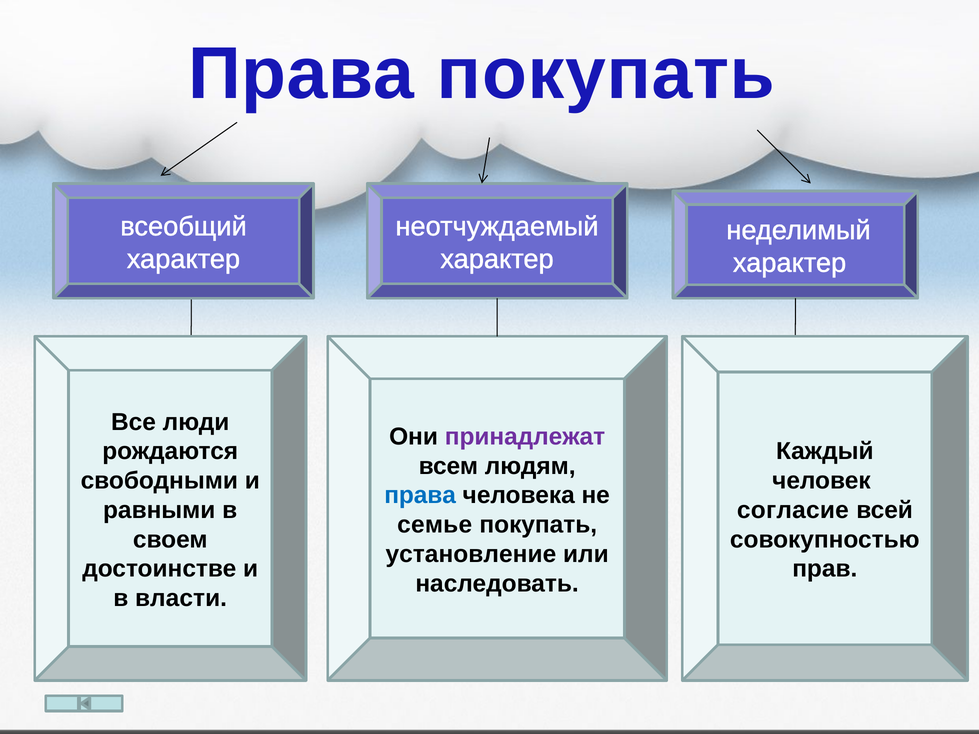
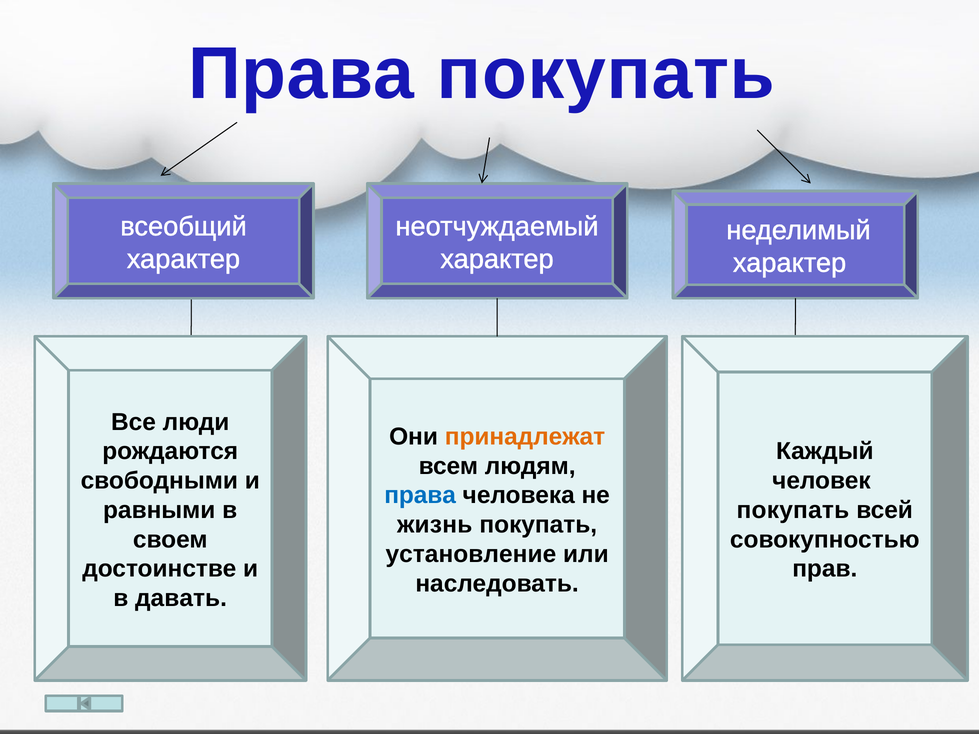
принадлежат colour: purple -> orange
согласие at (793, 510): согласие -> покупать
семье: семье -> жизнь
власти: власти -> давать
